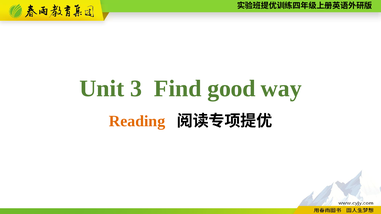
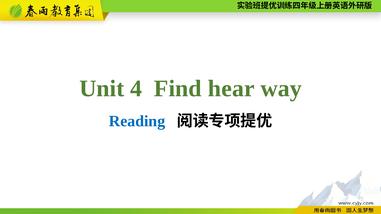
3: 3 -> 4
good: good -> hear
Reading colour: orange -> blue
